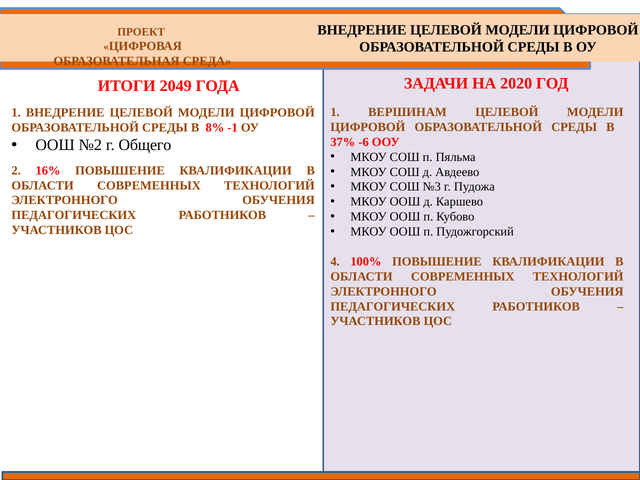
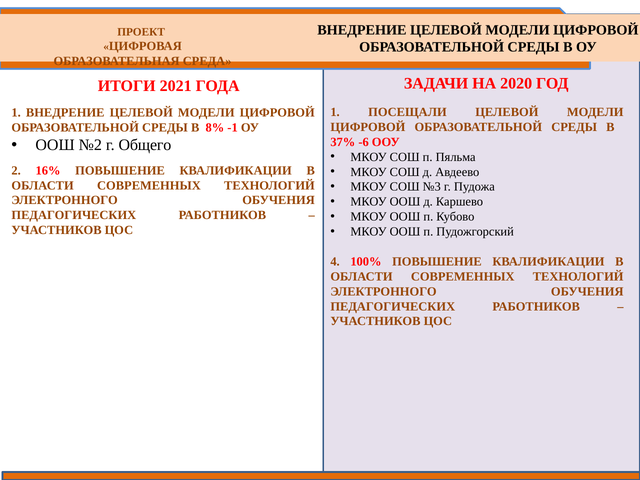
2049: 2049 -> 2021
ВЕРШИНАМ: ВЕРШИНАМ -> ПОСЕЩАЛИ
